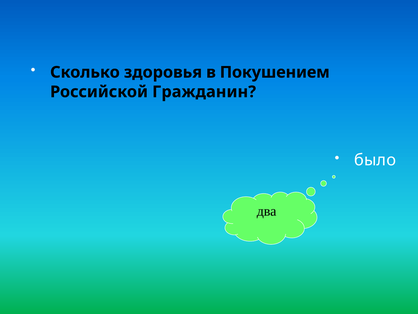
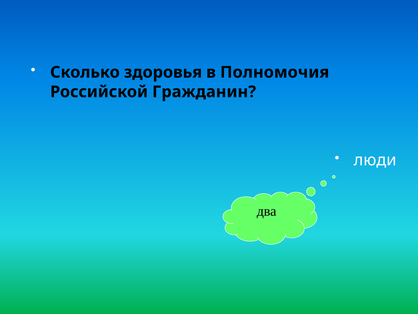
Покушением: Покушением -> Полномочия
было: было -> люди
